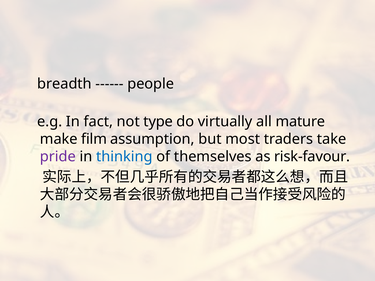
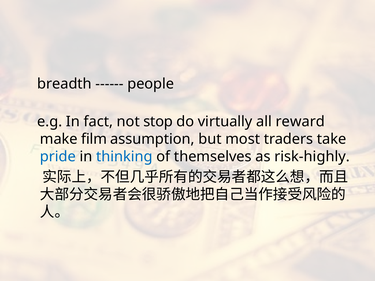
type: type -> stop
mature: mature -> reward
pride colour: purple -> blue
risk-favour: risk-favour -> risk-highly
